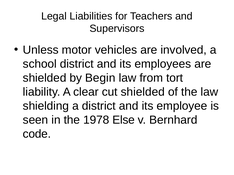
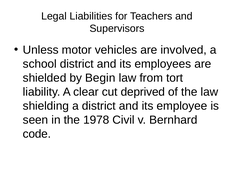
cut shielded: shielded -> deprived
Else: Else -> Civil
